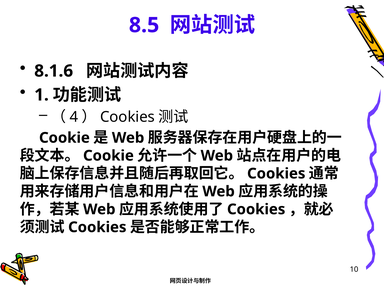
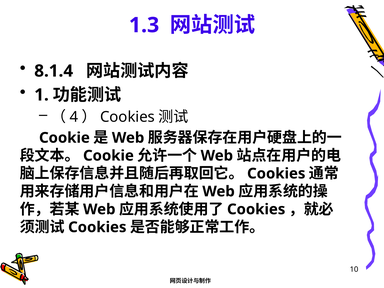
8.5: 8.5 -> 1.3
8.1.6: 8.1.6 -> 8.1.4
